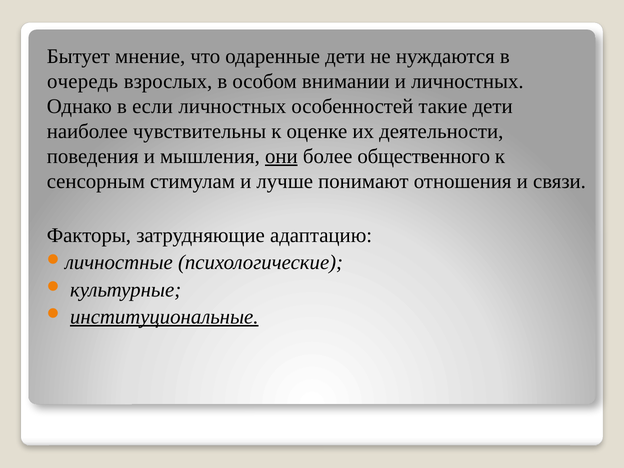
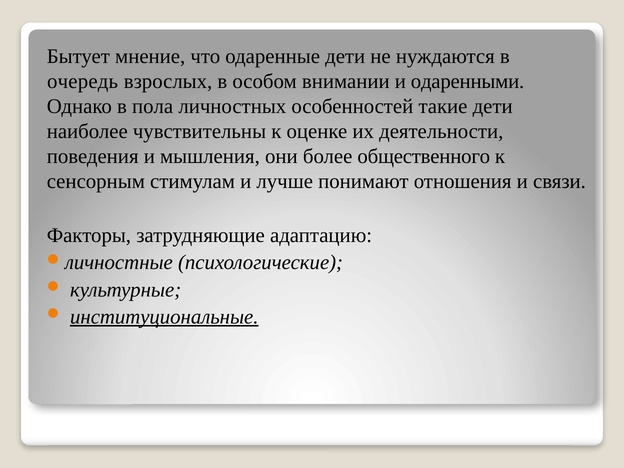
и личностных: личностных -> одаренными
если: если -> пола
они underline: present -> none
